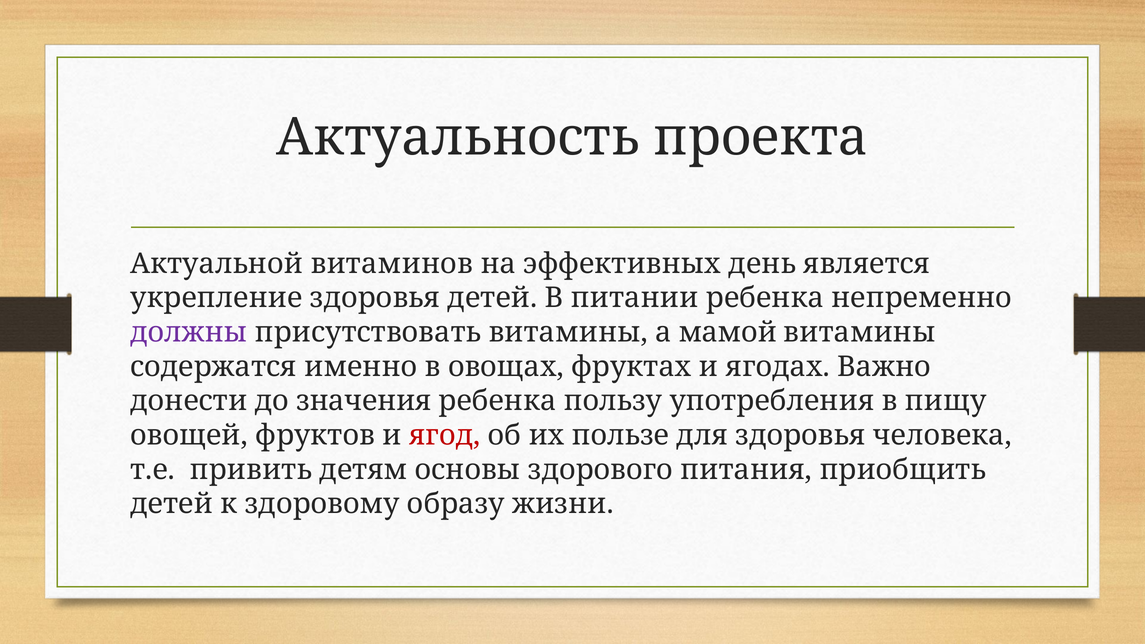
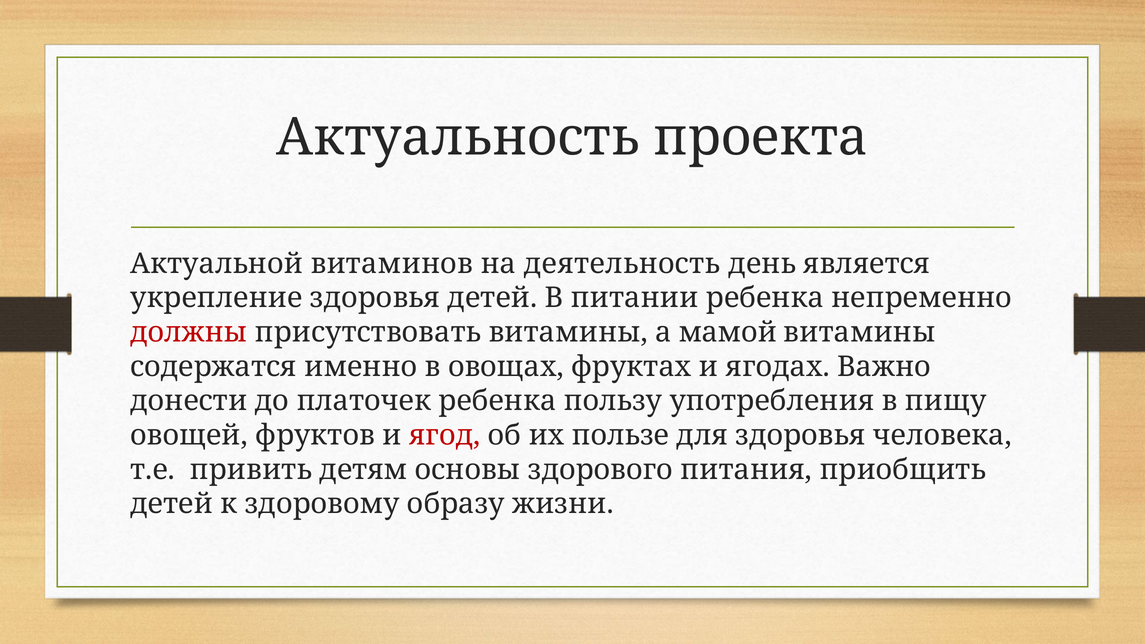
эффективных: эффективных -> деятельность
должны colour: purple -> red
значения: значения -> платочек
